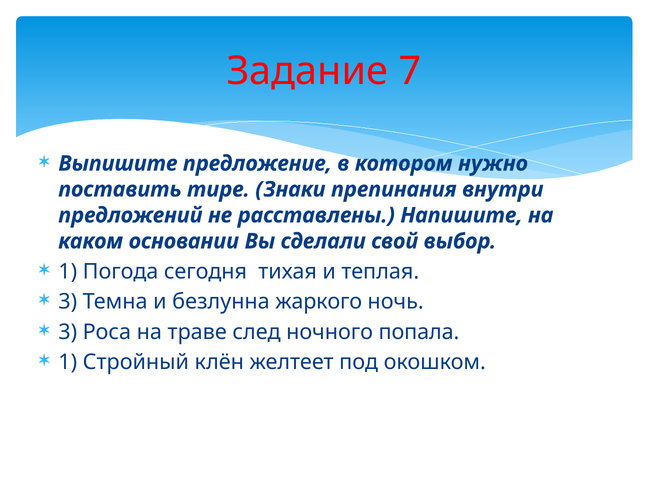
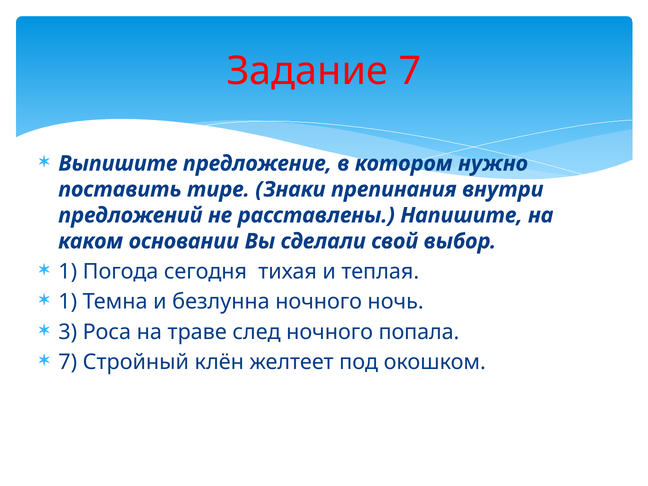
3 at (68, 302): 3 -> 1
безлунна жаркого: жаркого -> ночного
1 at (68, 362): 1 -> 7
